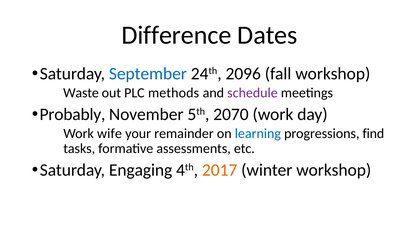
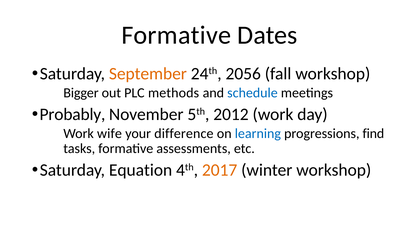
Difference at (176, 35): Difference -> Formative
September colour: blue -> orange
2096: 2096 -> 2056
Waste: Waste -> Bigger
schedule colour: purple -> blue
2070: 2070 -> 2012
remainder: remainder -> difference
Engaging: Engaging -> Equation
